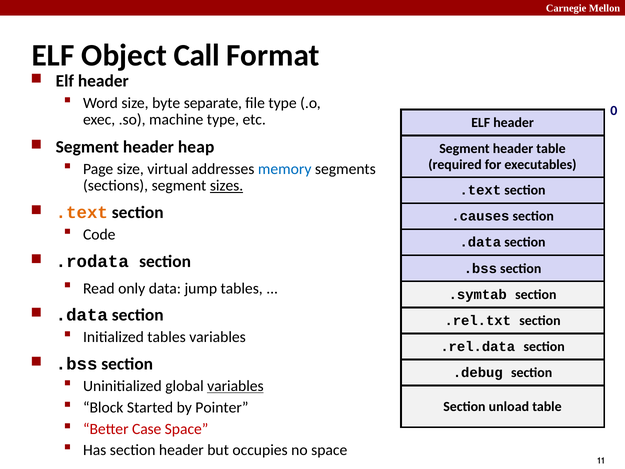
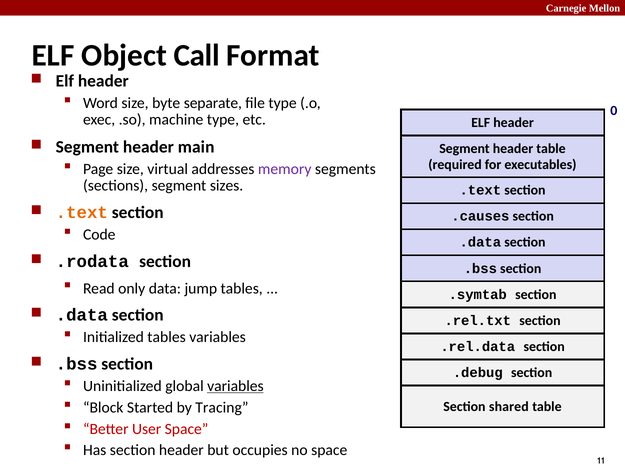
heap: heap -> main
memory colour: blue -> purple
sizes underline: present -> none
Pointer: Pointer -> Tracing
unload: unload -> shared
Case: Case -> User
